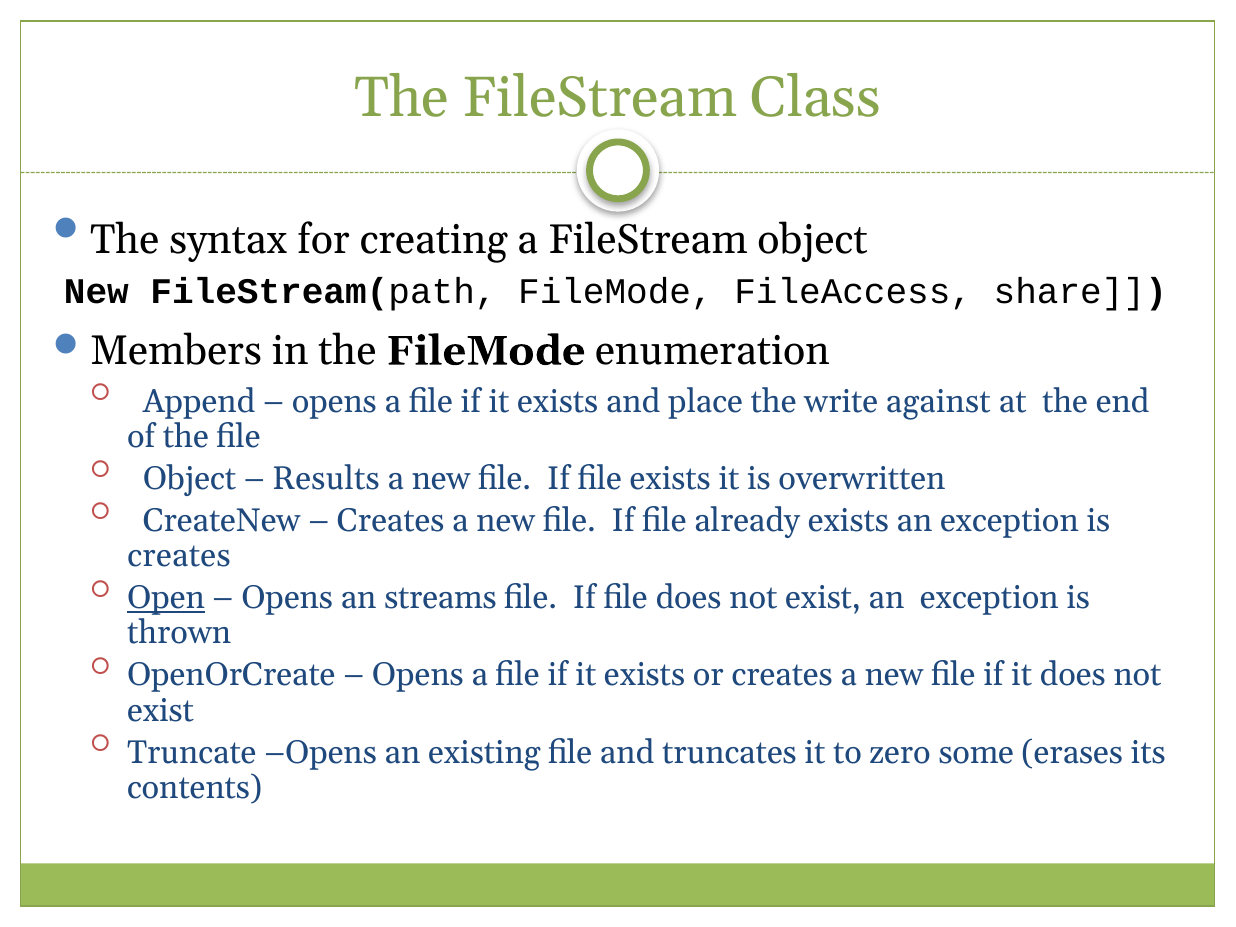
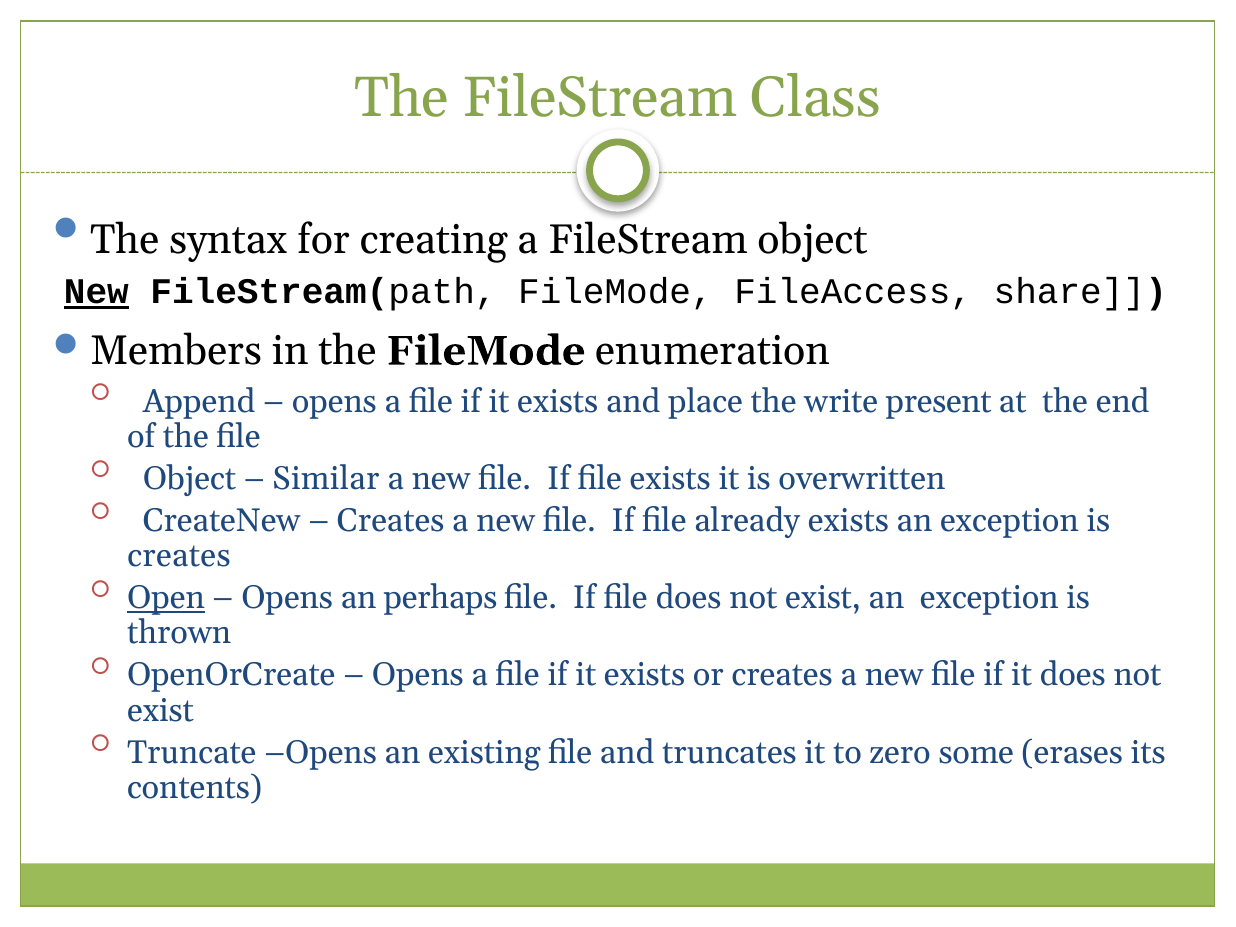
New at (96, 292) underline: none -> present
against: against -> present
Results: Results -> Similar
streams: streams -> perhaps
